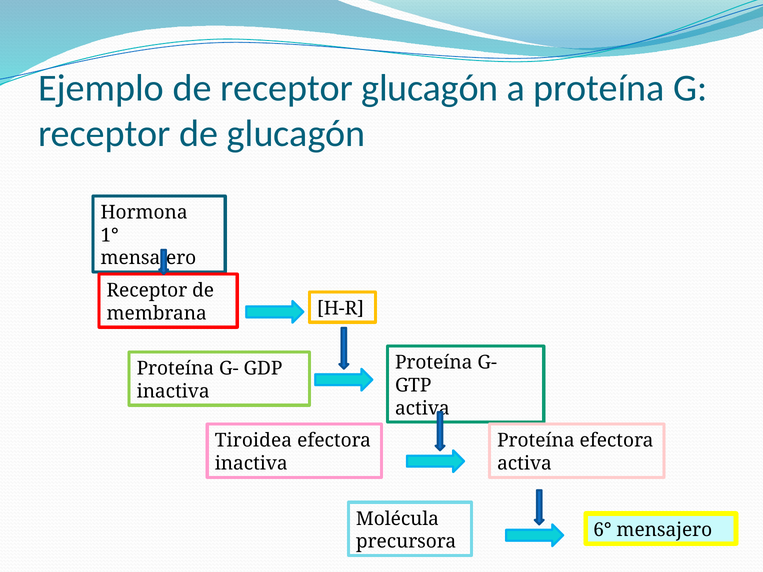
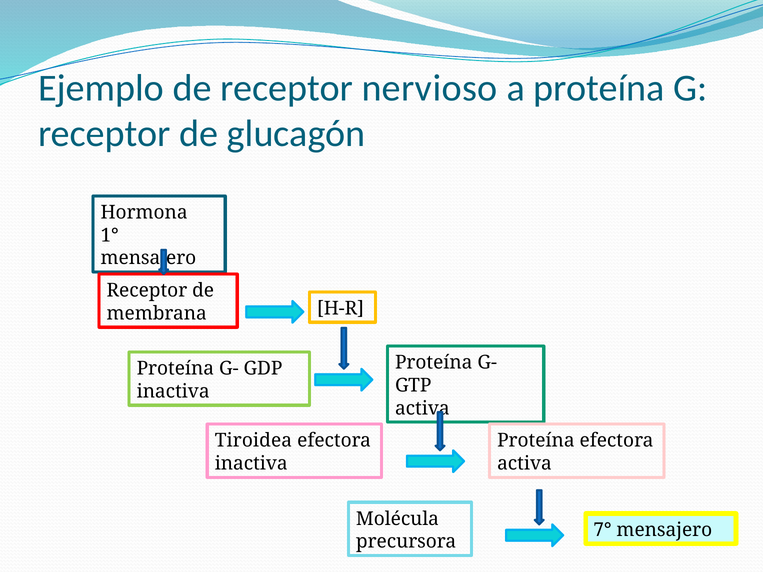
receptor glucagón: glucagón -> nervioso
6°: 6° -> 7°
